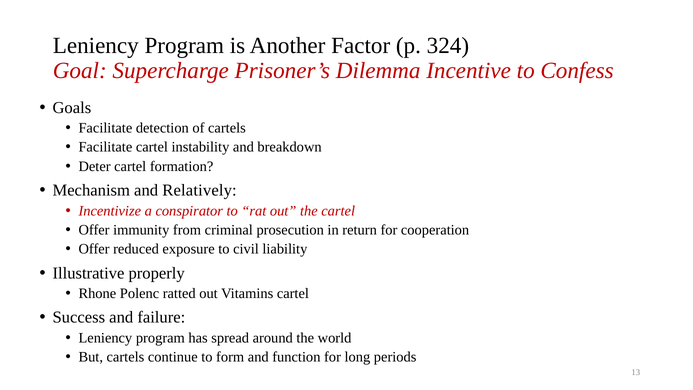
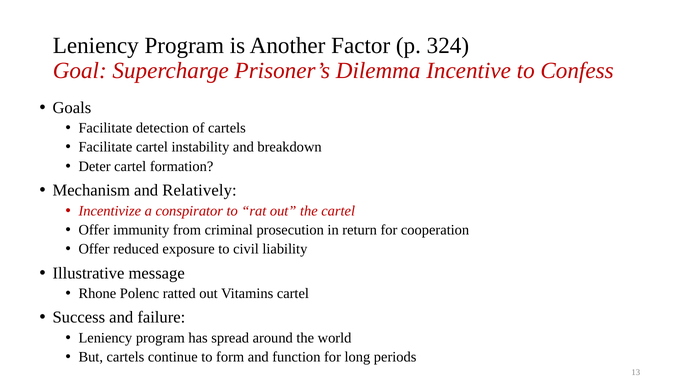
properly: properly -> message
